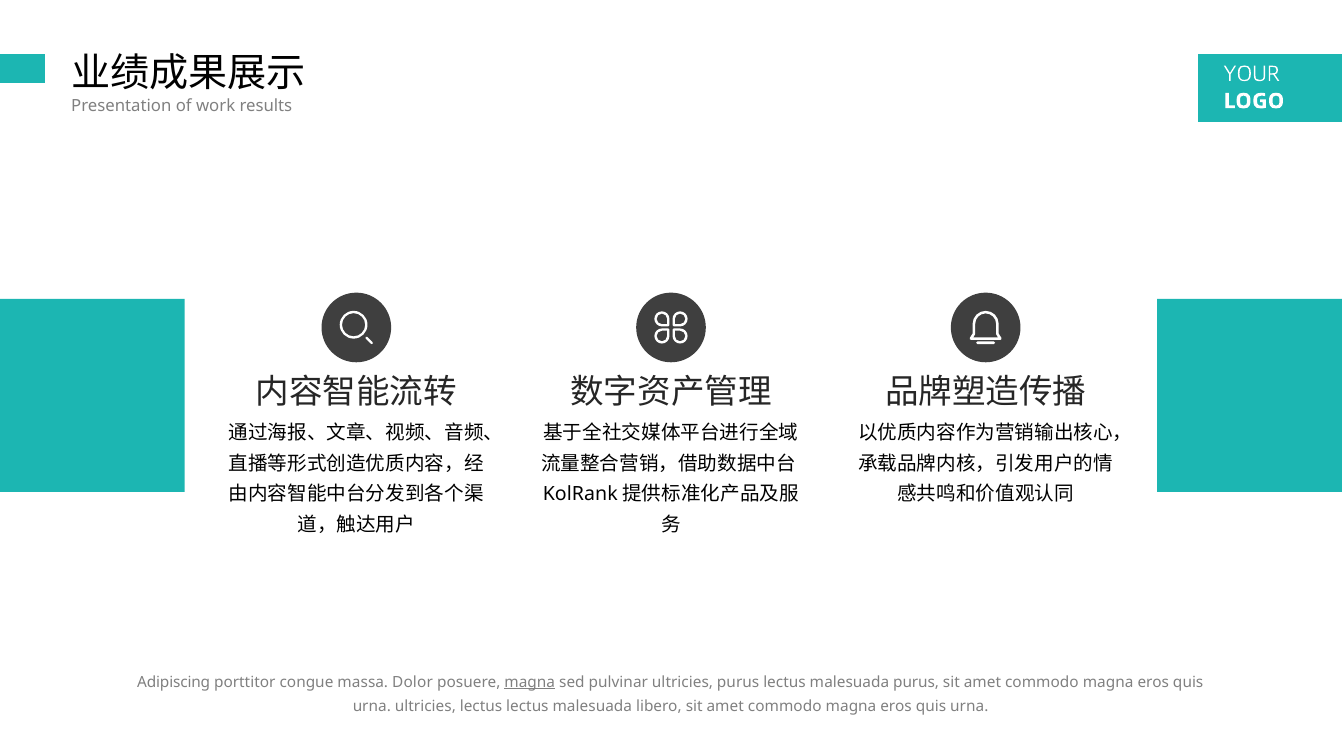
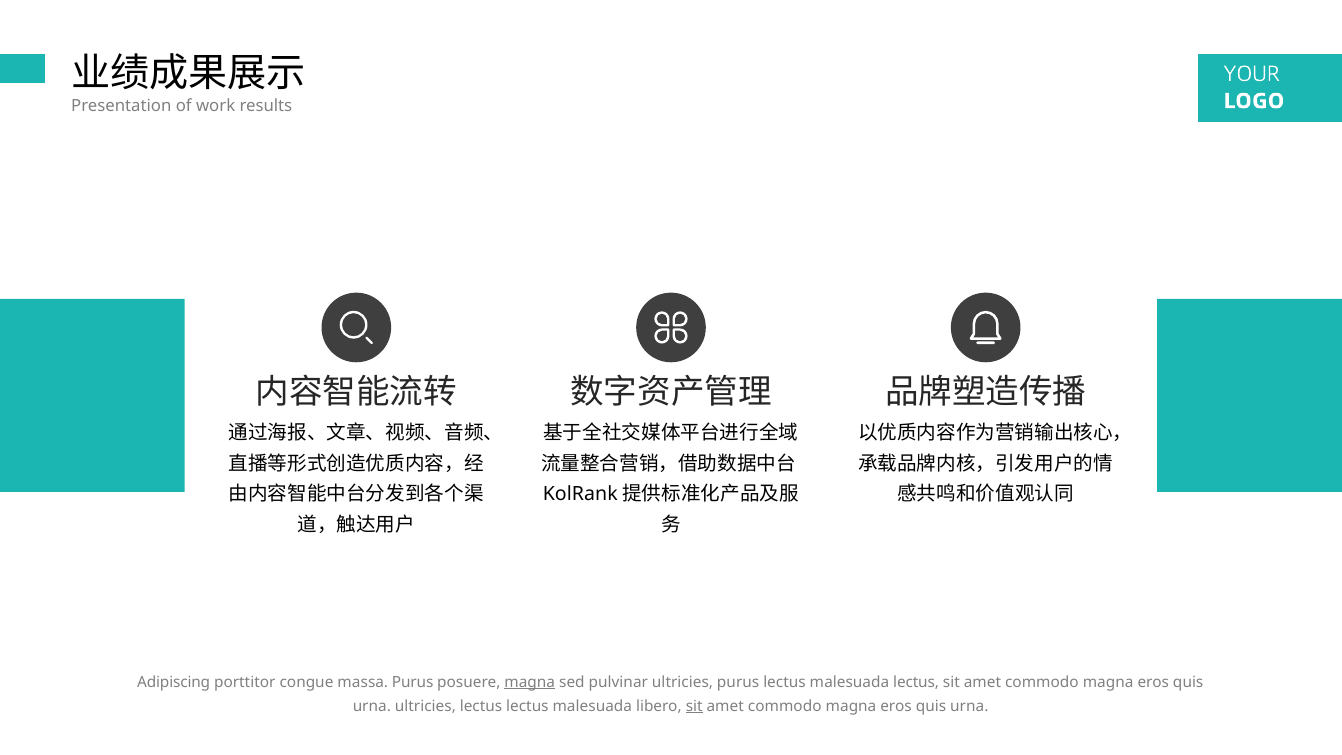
massa Dolor: Dolor -> Purus
malesuada purus: purus -> lectus
sit at (694, 706) underline: none -> present
